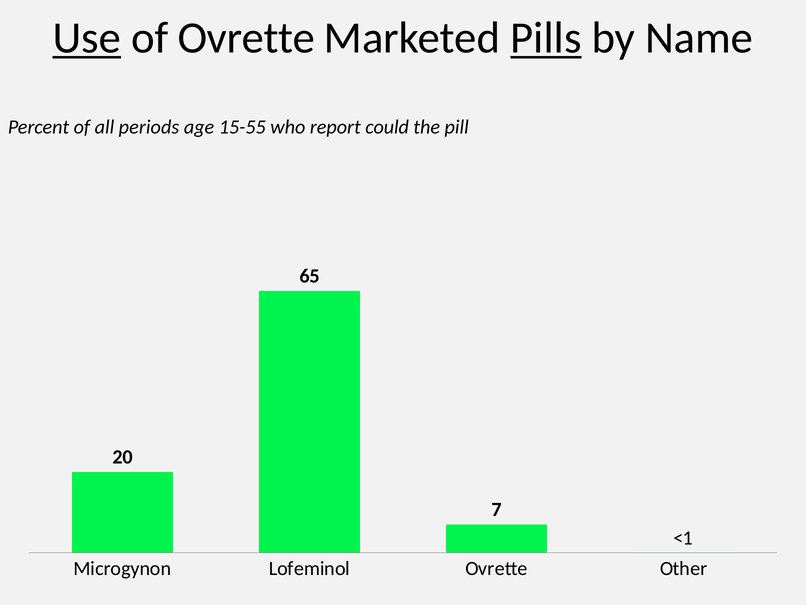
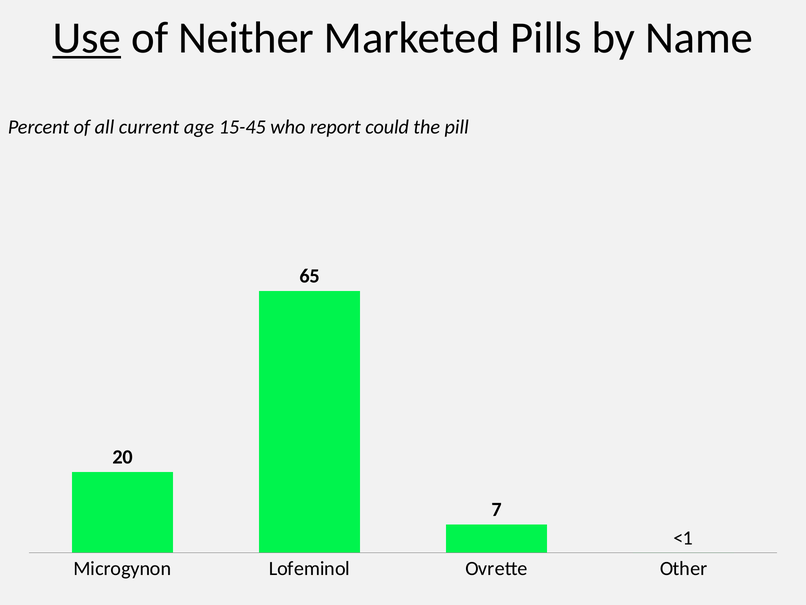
of Ovrette: Ovrette -> Neither
Pills underline: present -> none
periods: periods -> current
15-55: 15-55 -> 15-45
